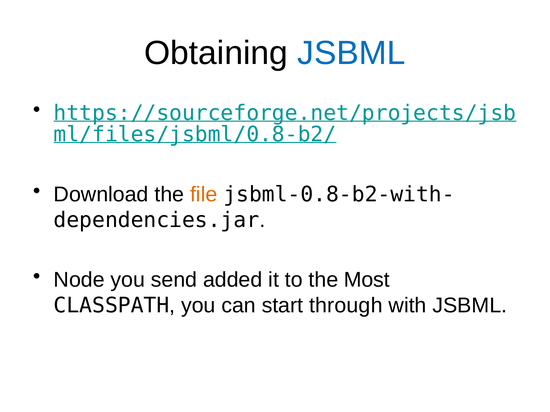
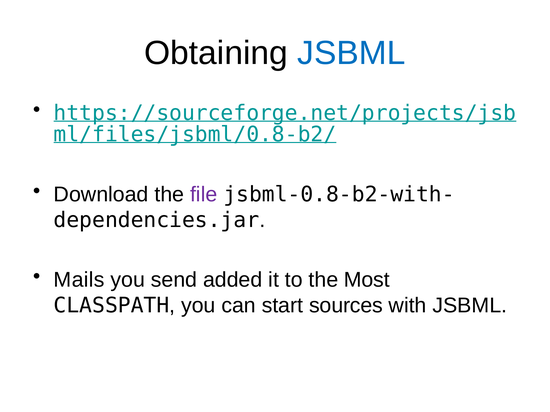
file colour: orange -> purple
Node: Node -> Mails
through: through -> sources
